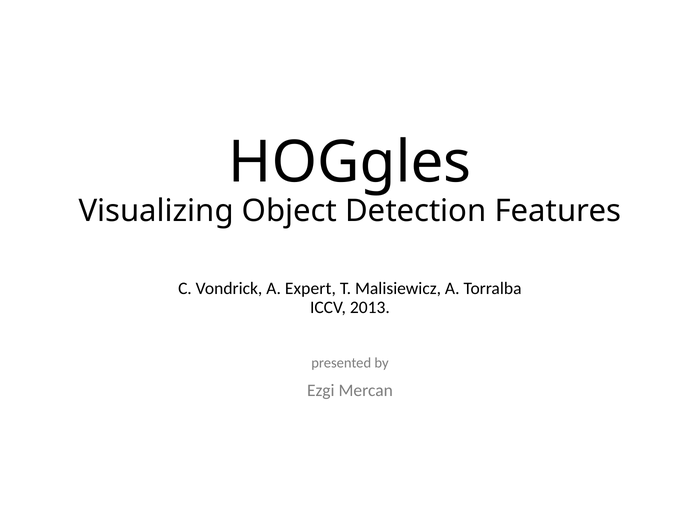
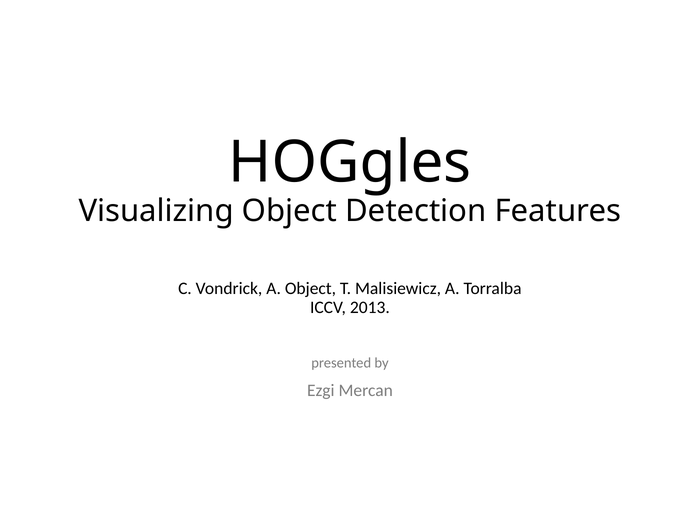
A Expert: Expert -> Object
